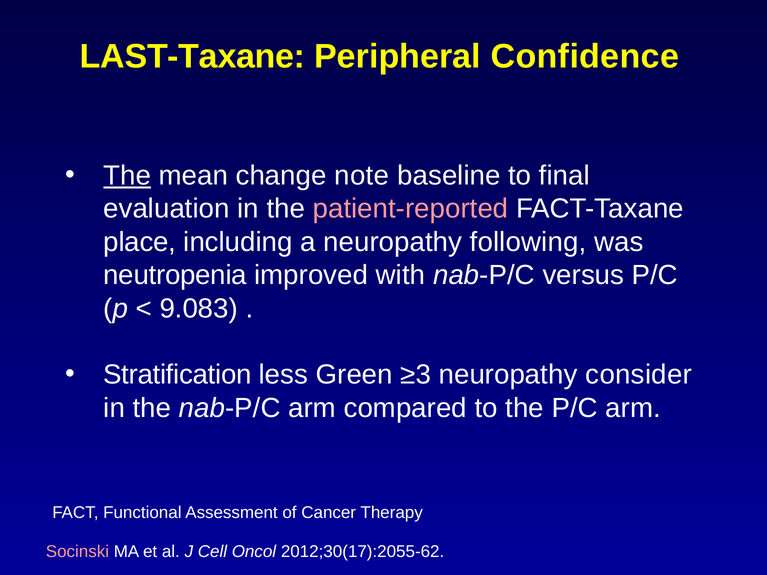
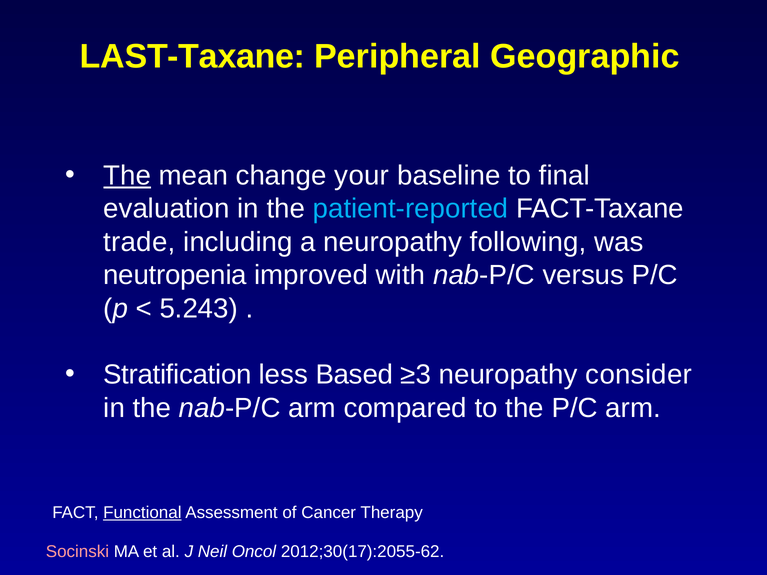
Confidence: Confidence -> Geographic
note: note -> your
patient-reported colour: pink -> light blue
place: place -> trade
9.083: 9.083 -> 5.243
Green: Green -> Based
Functional underline: none -> present
Cell: Cell -> Neil
